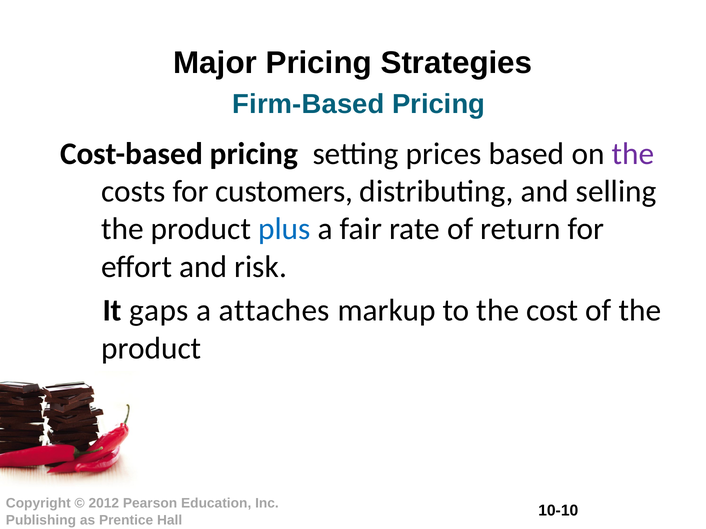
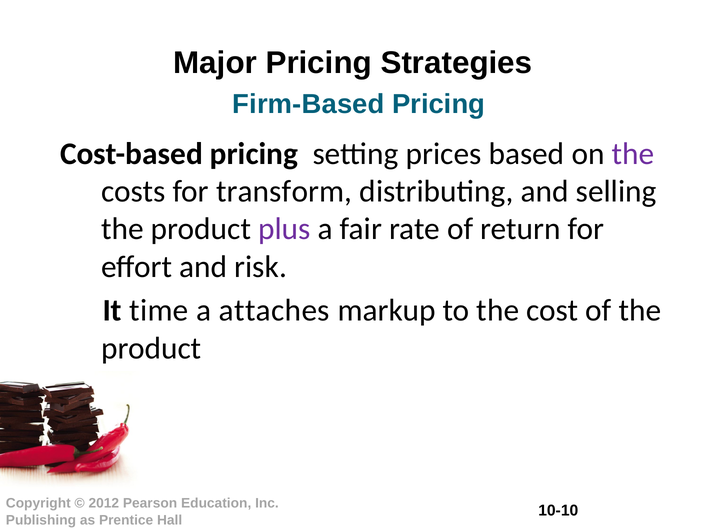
customers: customers -> transform
plus colour: blue -> purple
gaps: gaps -> time
